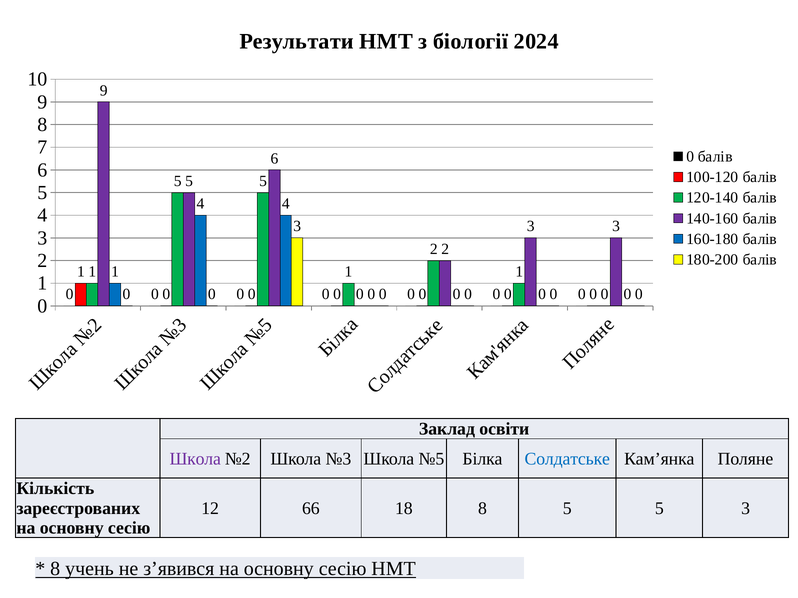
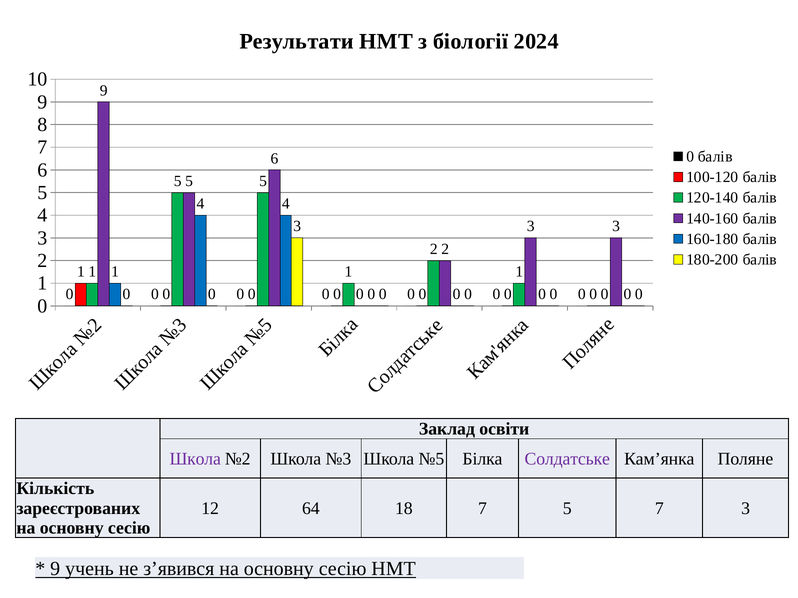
Солдатське colour: blue -> purple
66: 66 -> 64
18 8: 8 -> 7
5 at (659, 509): 5 -> 7
8 at (55, 569): 8 -> 9
